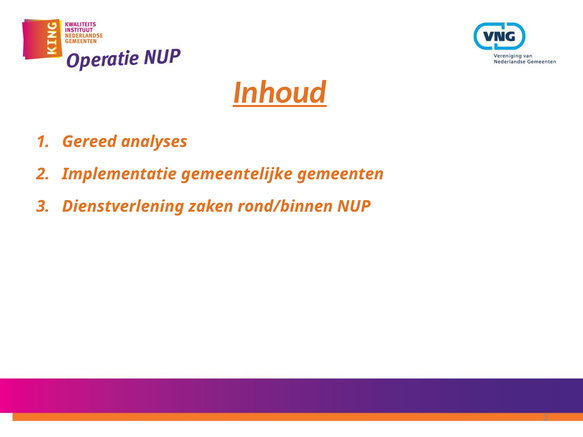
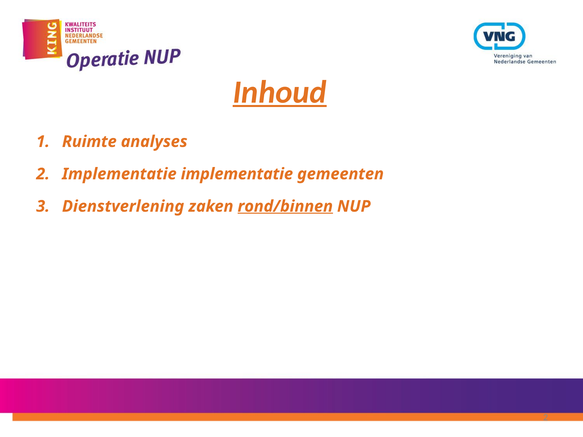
Gereed: Gereed -> Ruimte
Implementatie gemeentelijke: gemeentelijke -> implementatie
rond/binnen underline: none -> present
